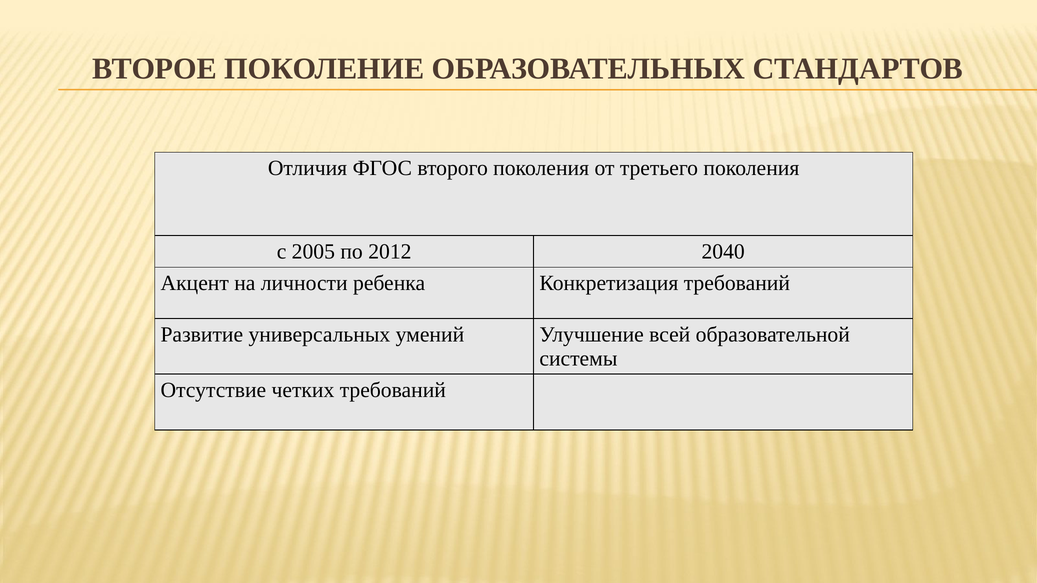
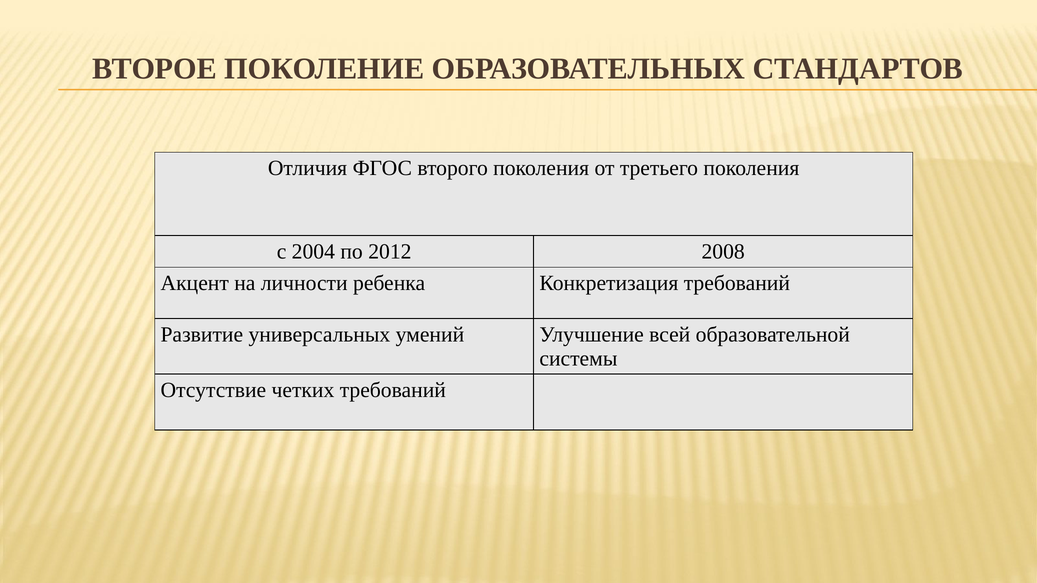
2005: 2005 -> 2004
2040: 2040 -> 2008
